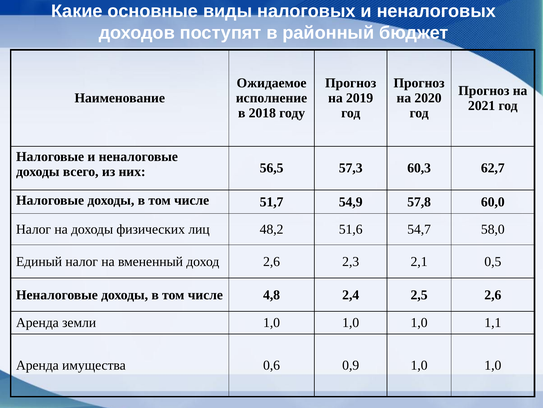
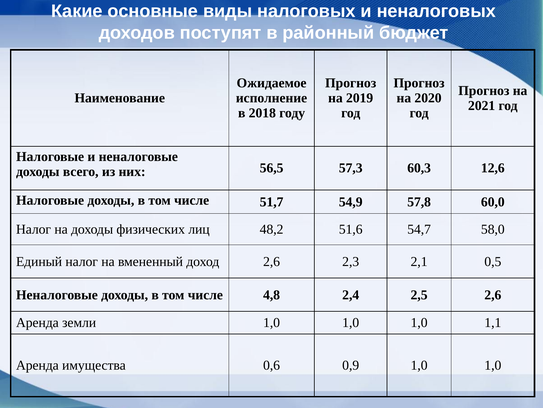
62,7: 62,7 -> 12,6
